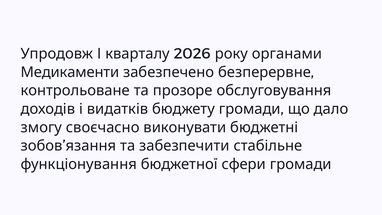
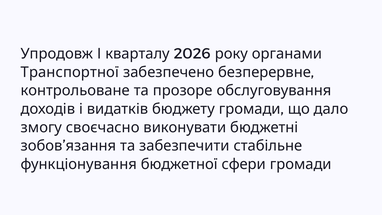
Медикаменти: Медикаменти -> Транспортної
